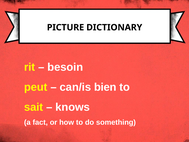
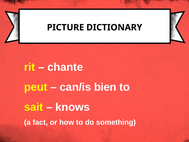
besoin: besoin -> chante
